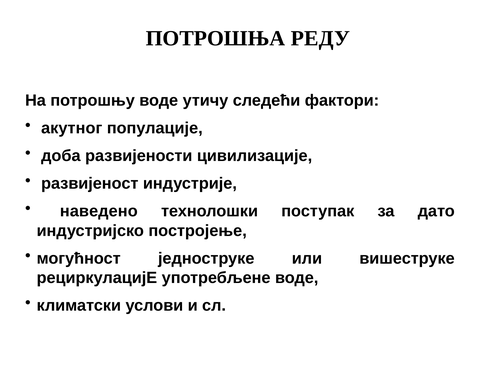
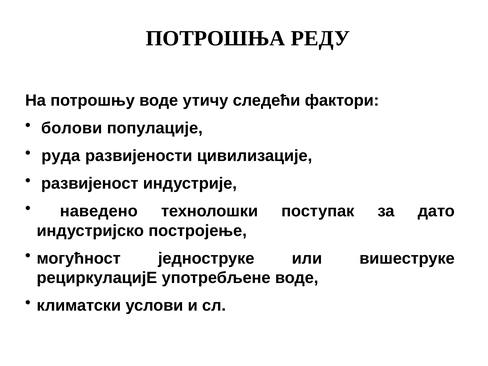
акутног: акутног -> болови
доба: доба -> руда
